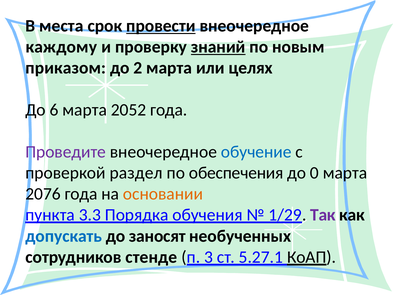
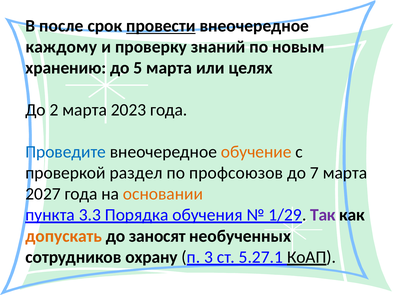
места: места -> после
знаний underline: present -> none
приказом: приказом -> хранению
2: 2 -> 5
6: 6 -> 2
2052: 2052 -> 2023
Проведите colour: purple -> blue
обучение colour: blue -> orange
обеспечения: обеспечения -> профсоюзов
0: 0 -> 7
2076: 2076 -> 2027
допускать colour: blue -> orange
стенде: стенде -> охрану
